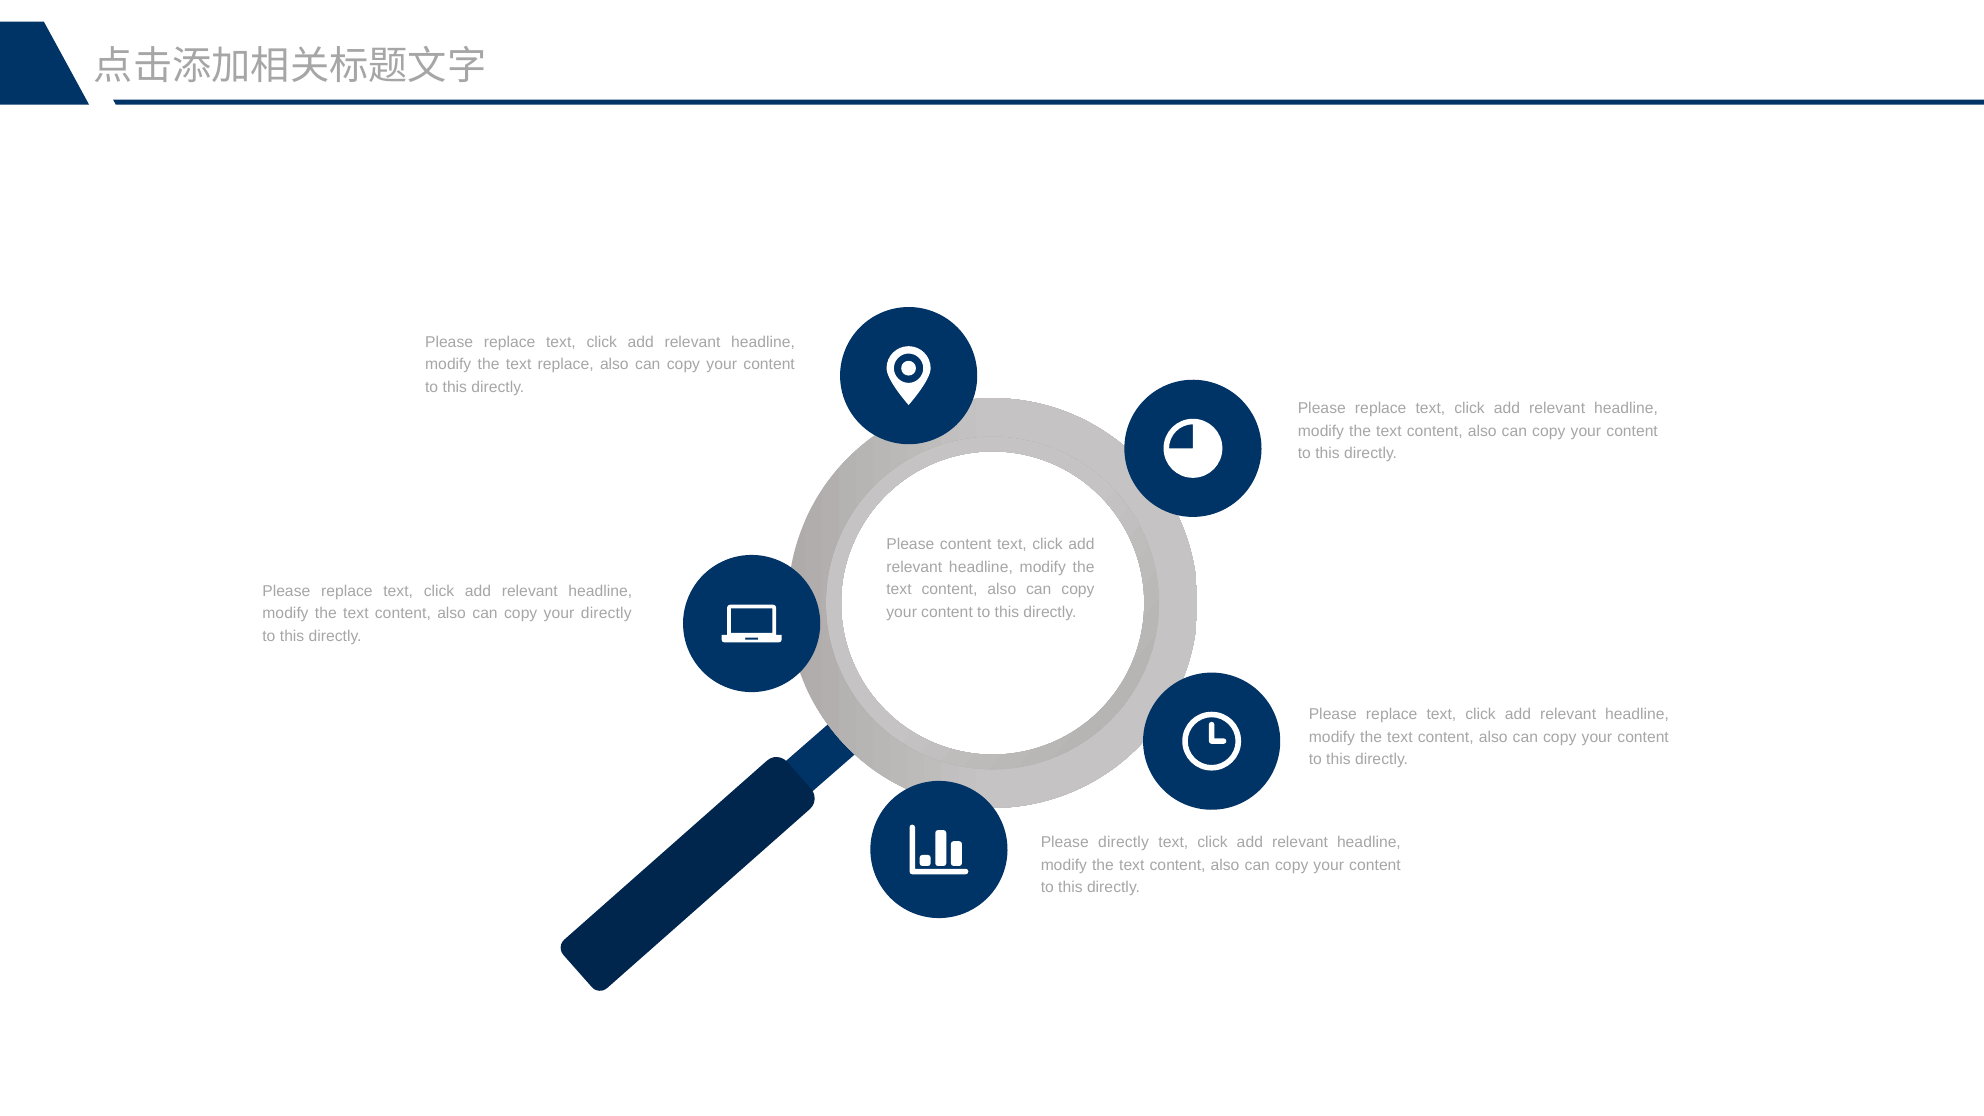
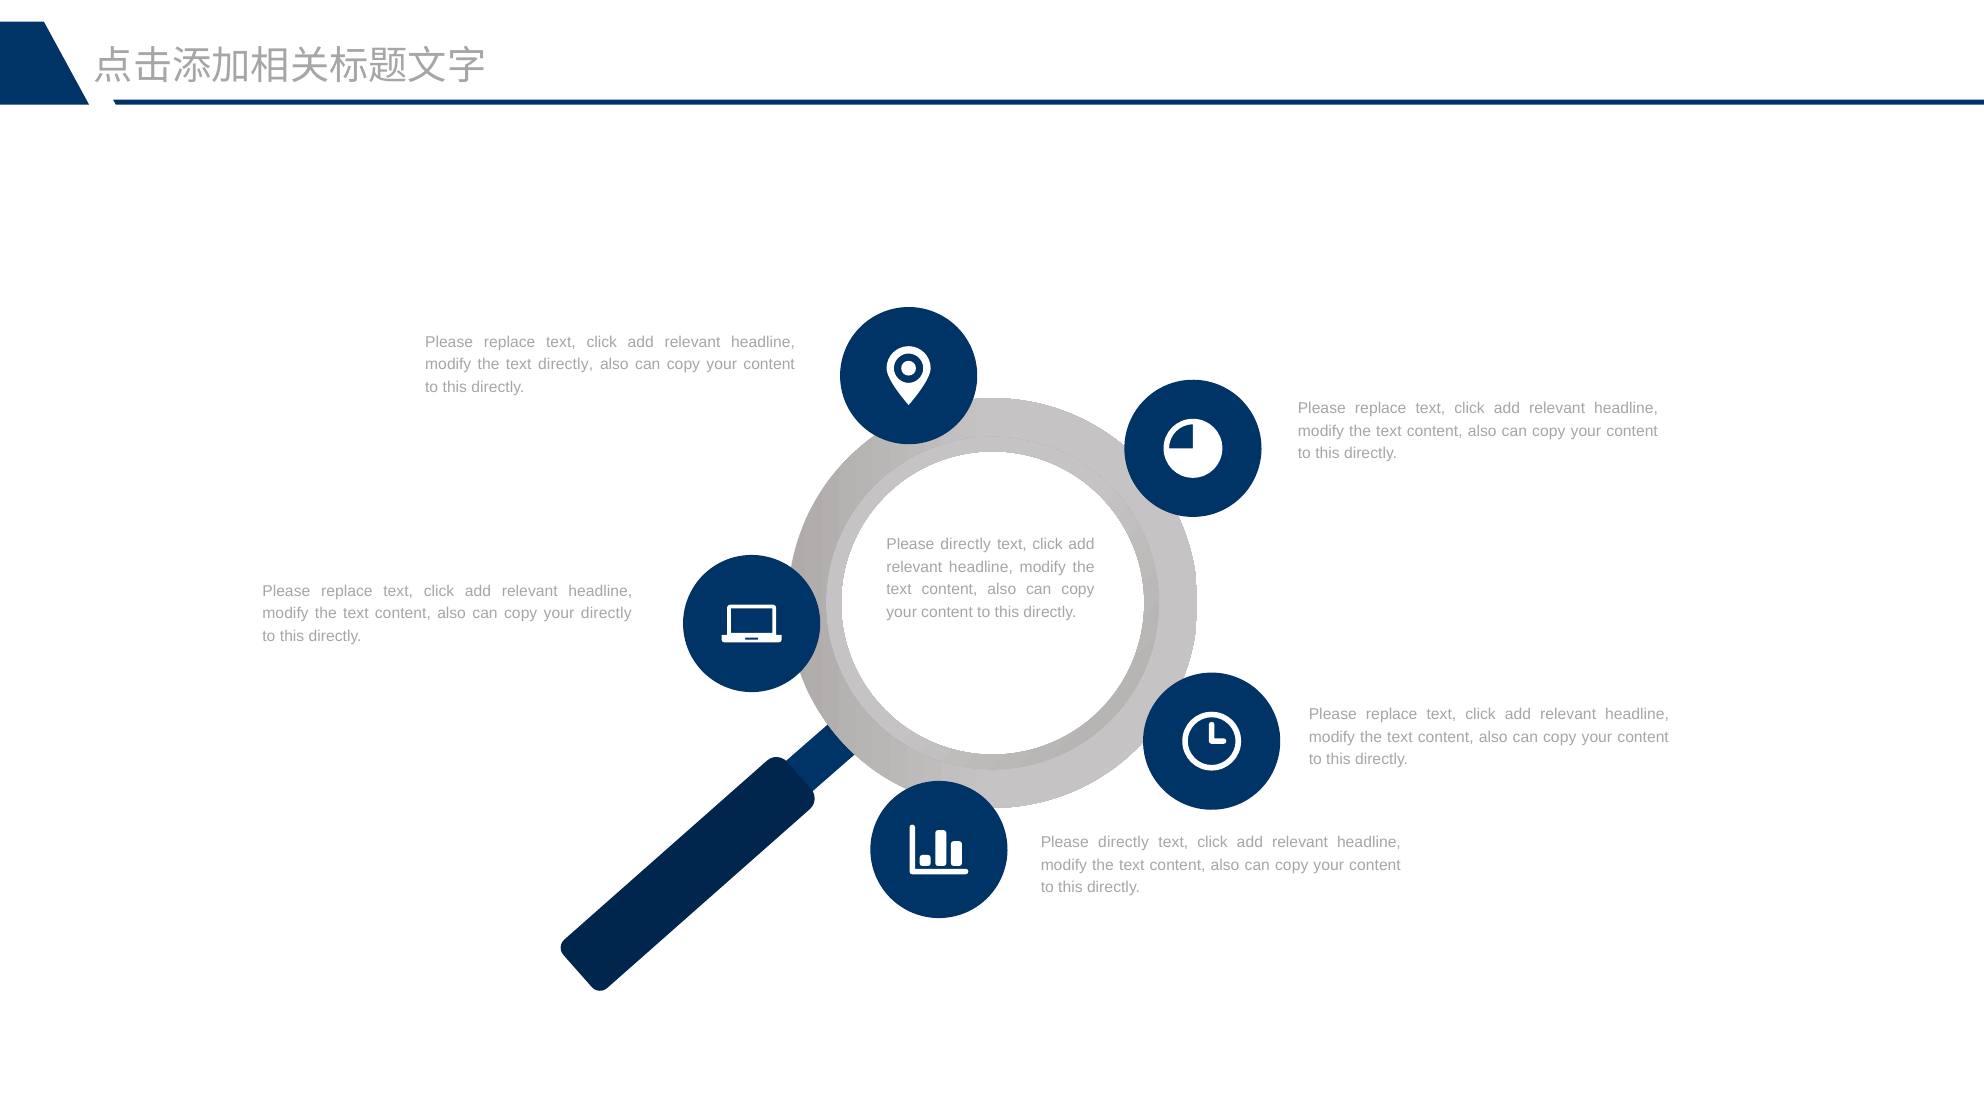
text replace: replace -> directly
content at (966, 545): content -> directly
